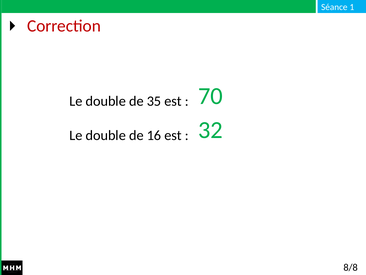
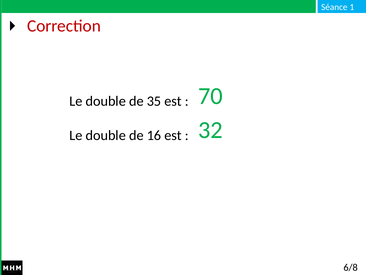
8/8: 8/8 -> 6/8
